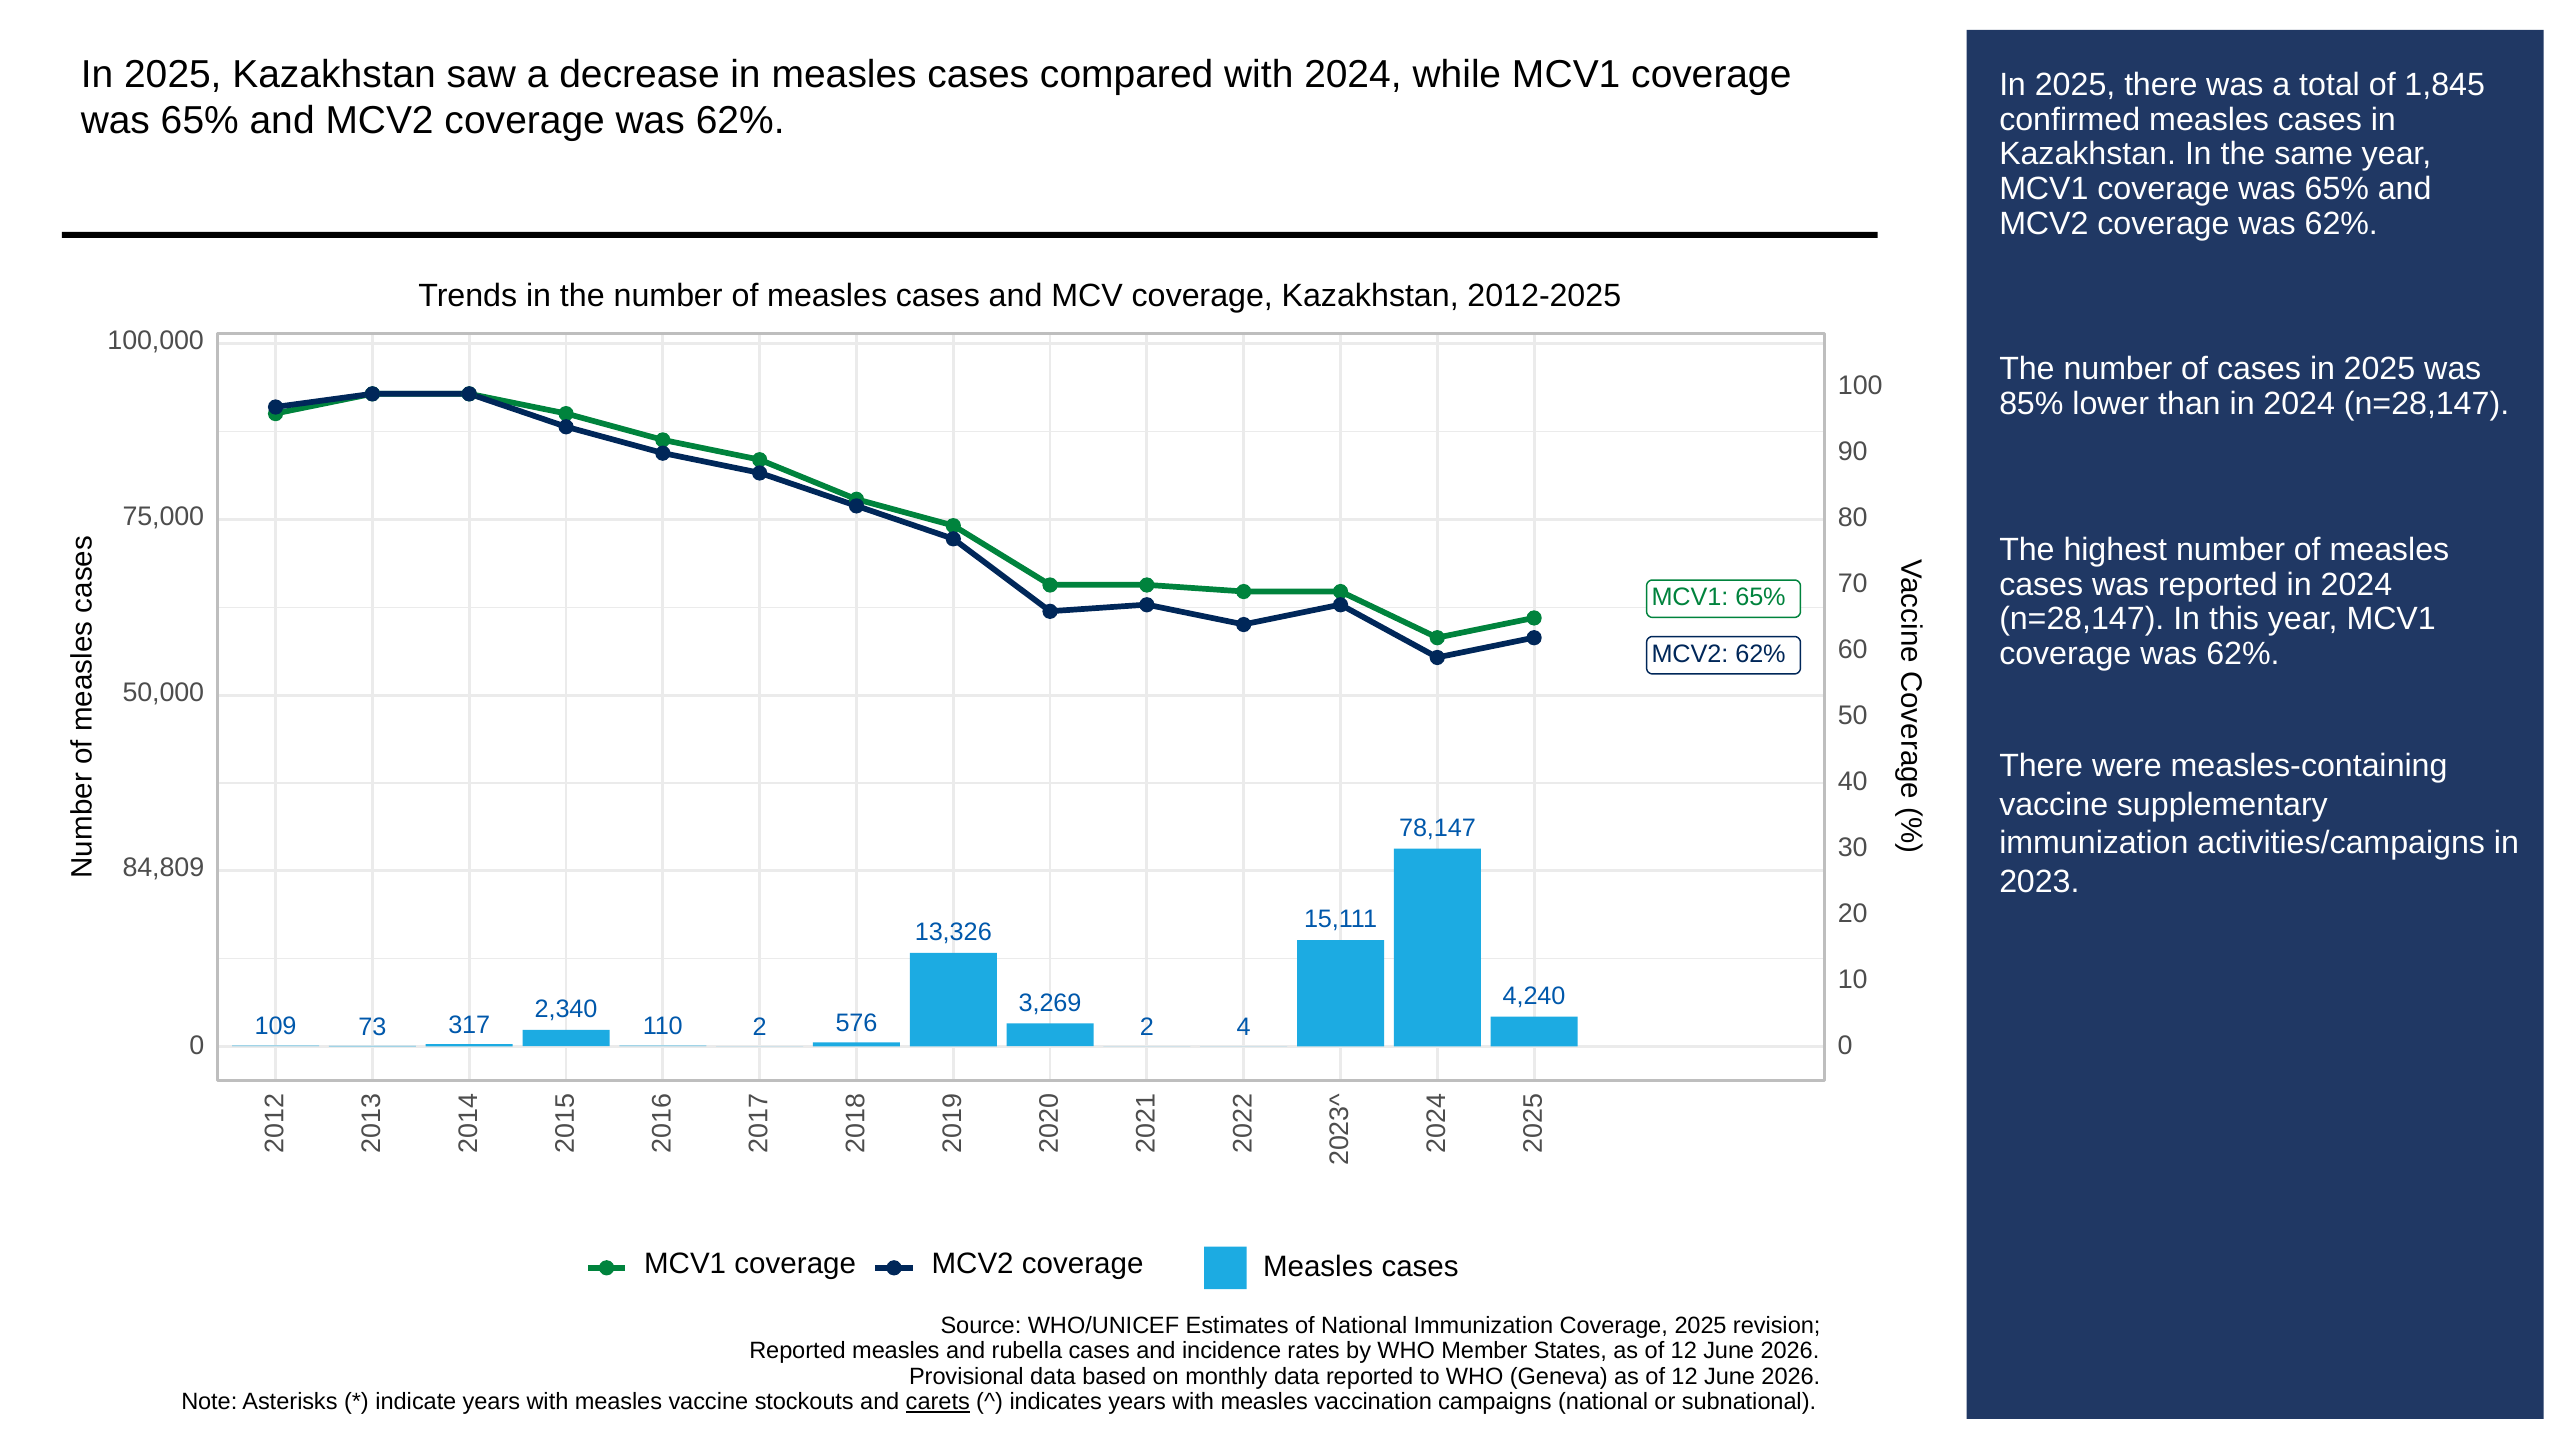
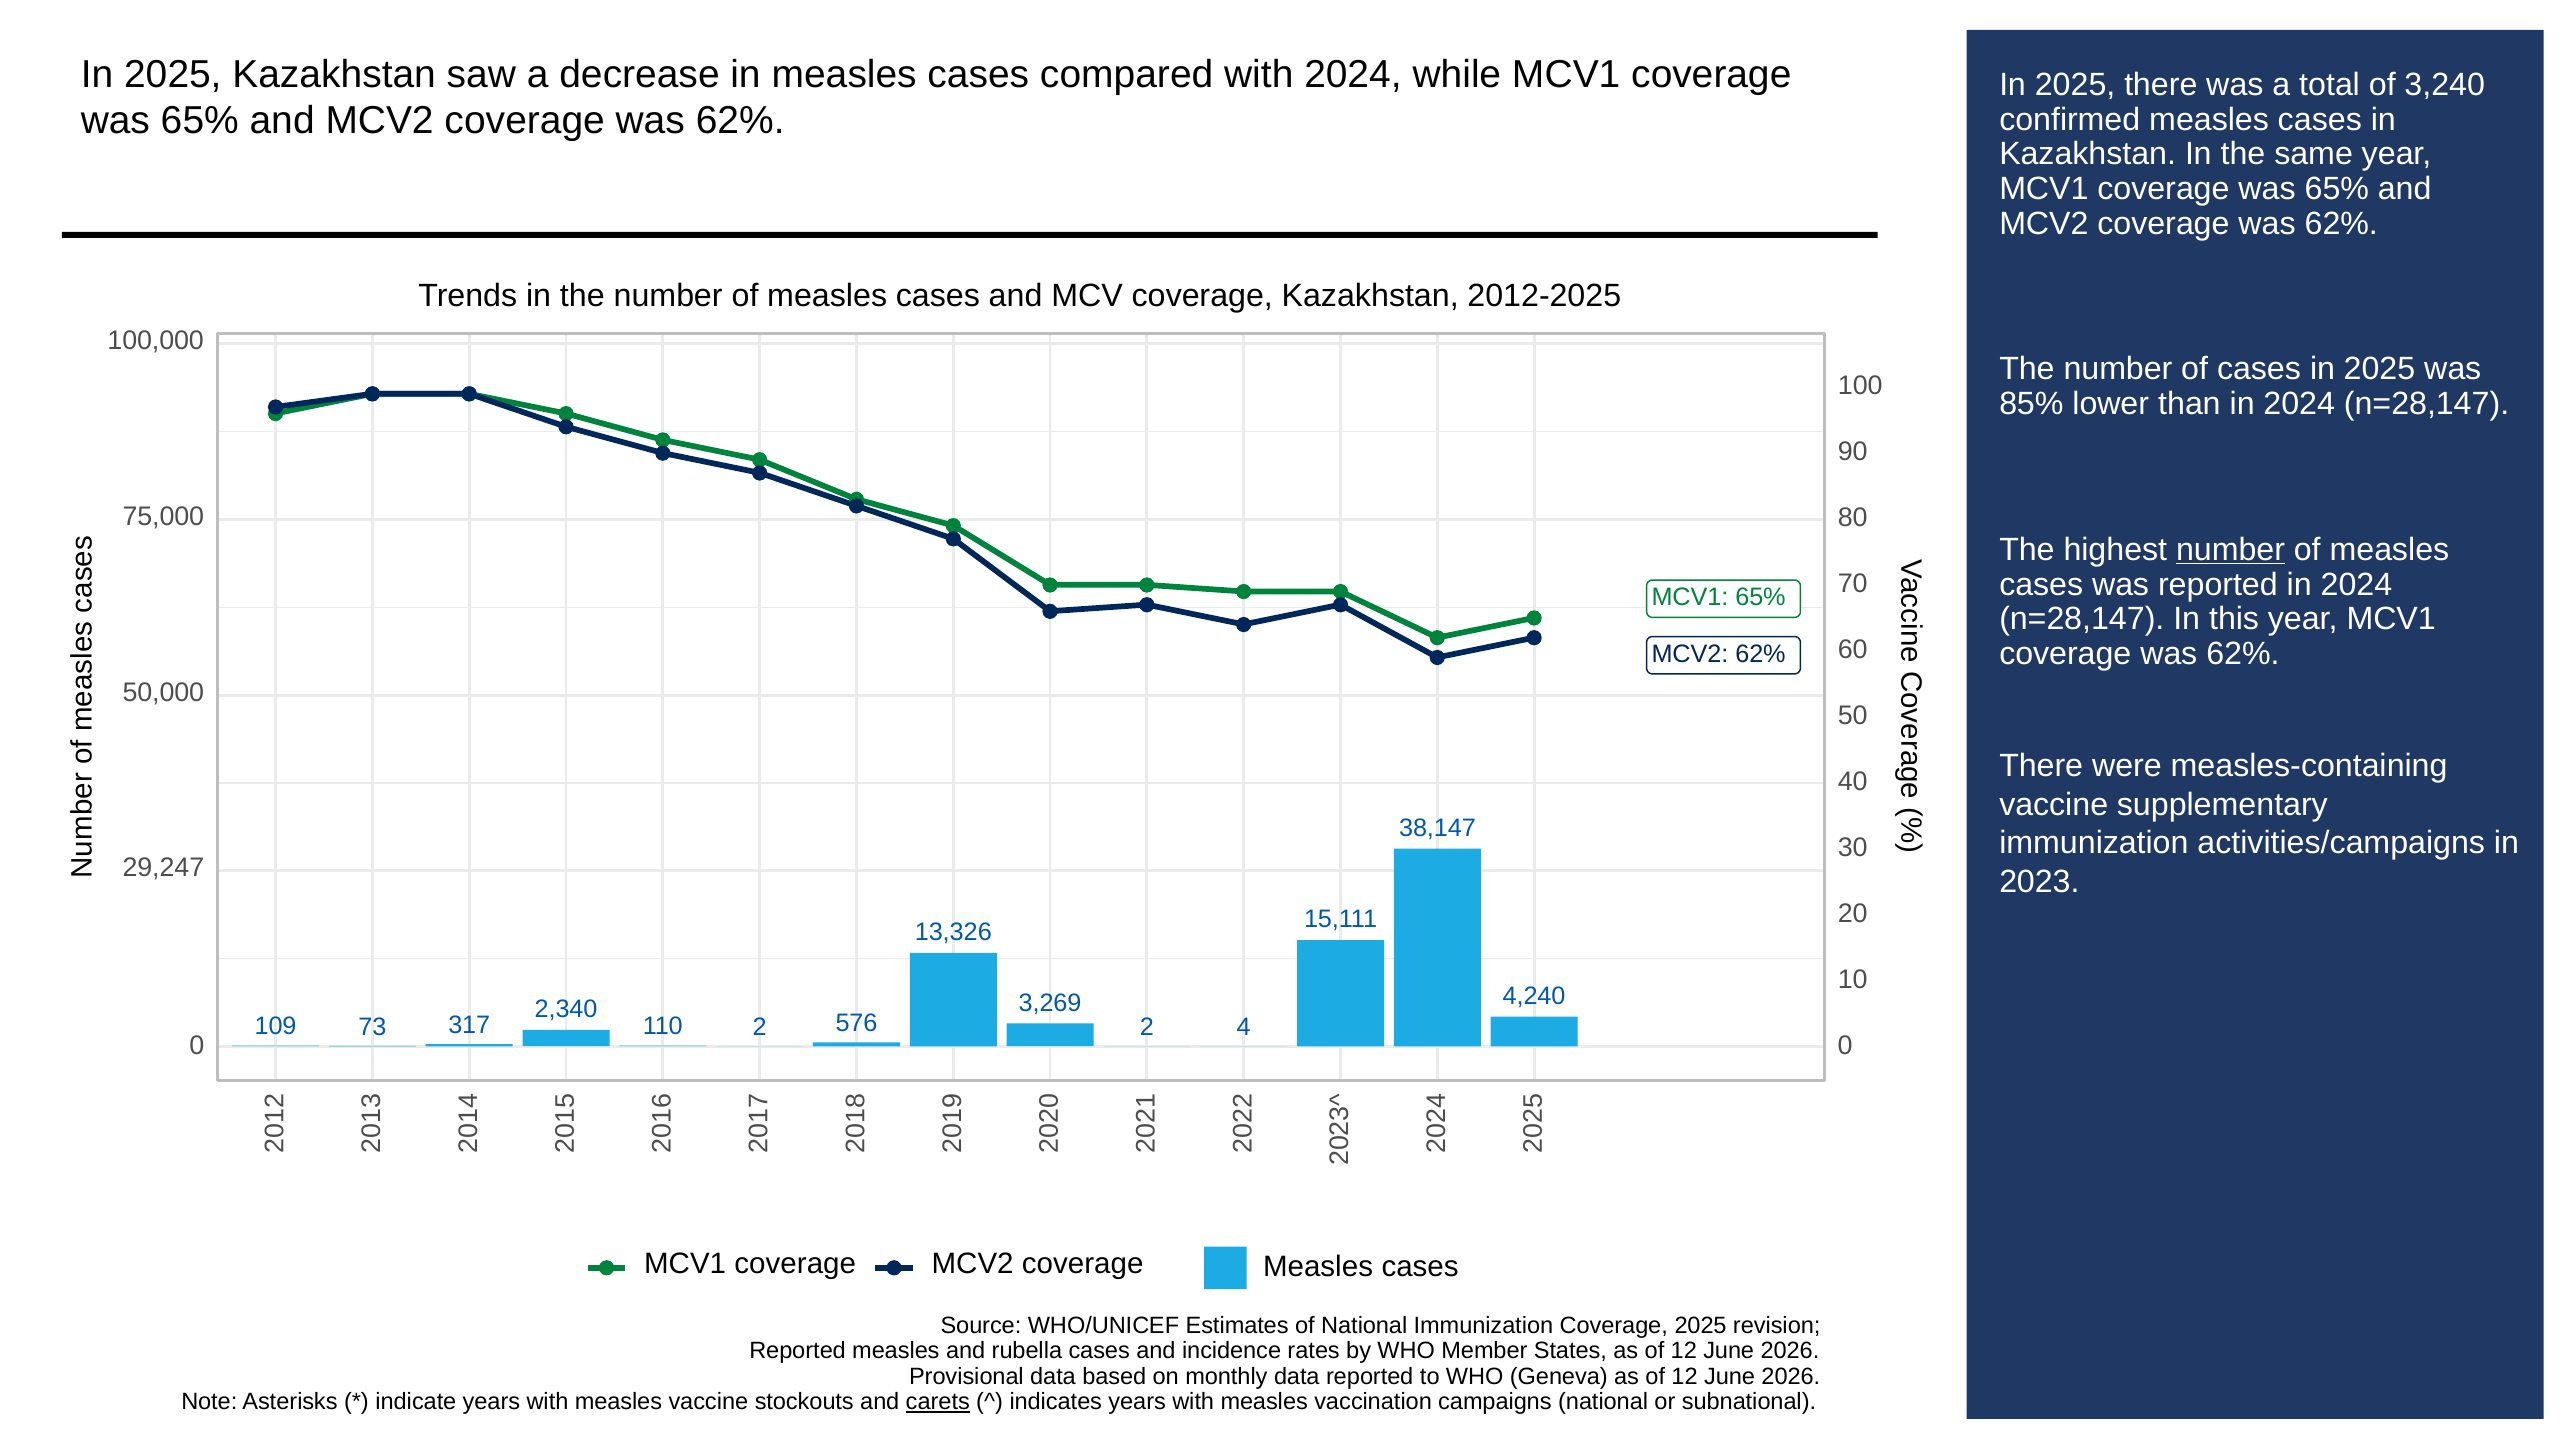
1,845: 1,845 -> 3,240
number at (2231, 550) underline: none -> present
78,147: 78,147 -> 38,147
84,809: 84,809 -> 29,247
